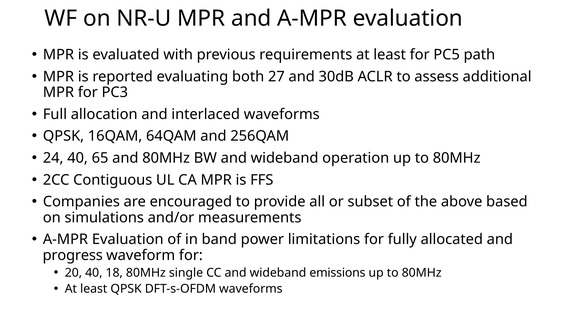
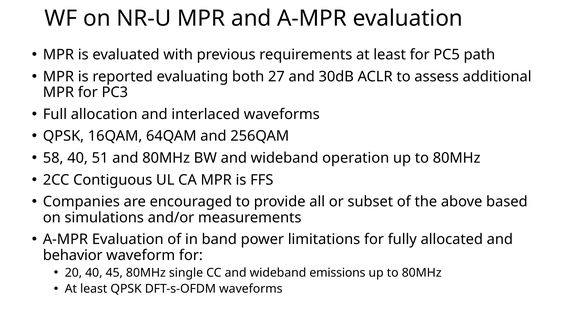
24: 24 -> 58
65: 65 -> 51
progress: progress -> behavior
18: 18 -> 45
